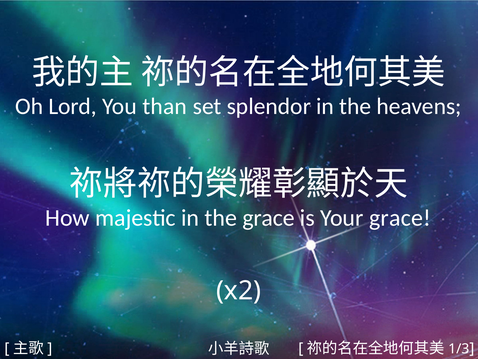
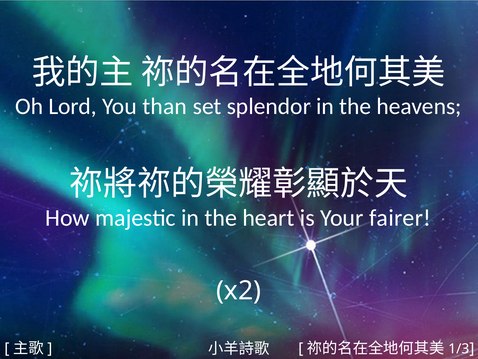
the grace: grace -> heart
Your grace: grace -> fairer
